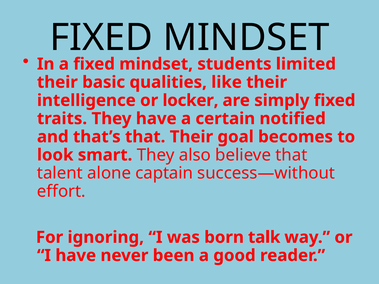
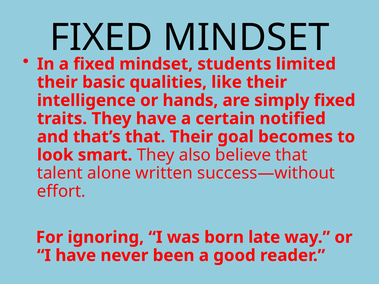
locker: locker -> hands
captain: captain -> written
talk: talk -> late
